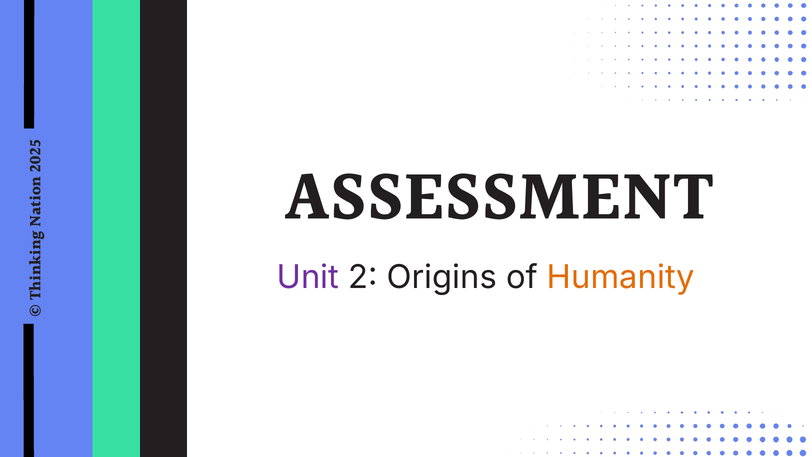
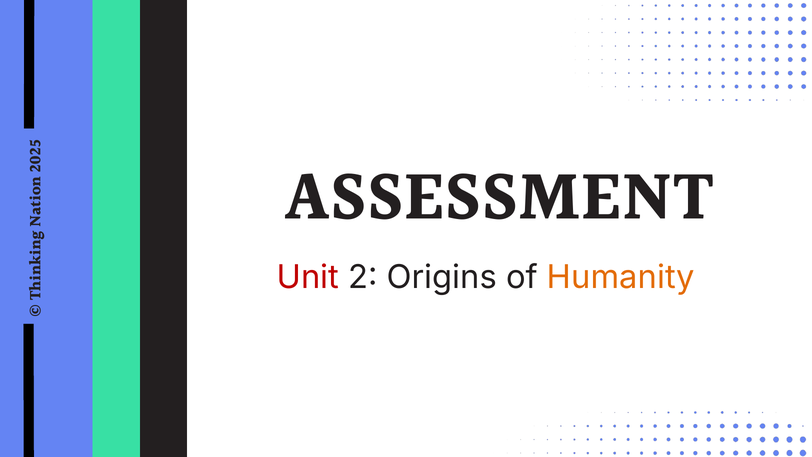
Unit colour: purple -> red
